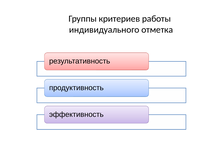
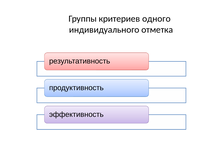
работы: работы -> одного
